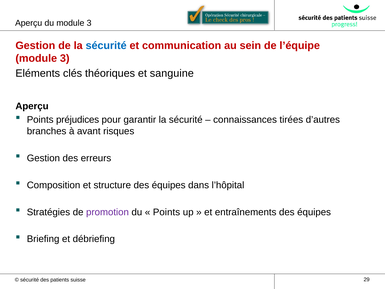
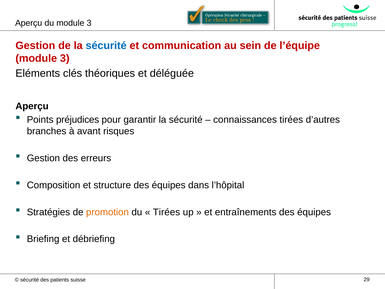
sanguine: sanguine -> déléguée
promotion colour: purple -> orange
Points at (166, 212): Points -> Tirées
